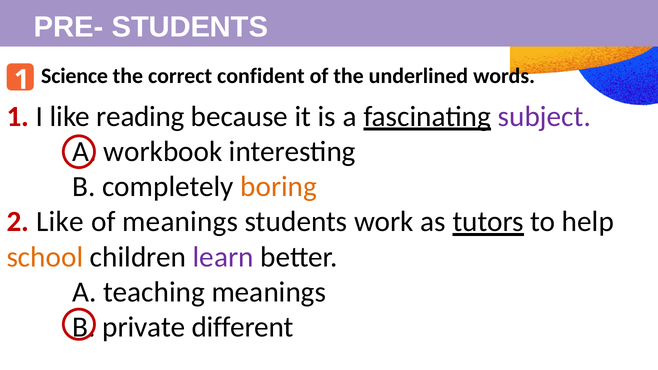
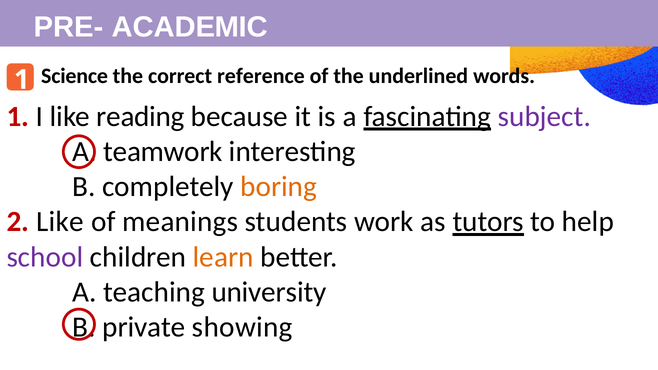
PRE- STUDENTS: STUDENTS -> ACADEMIC
confident: confident -> reference
workbook: workbook -> teamwork
school colour: orange -> purple
learn colour: purple -> orange
teaching meanings: meanings -> university
different: different -> showing
